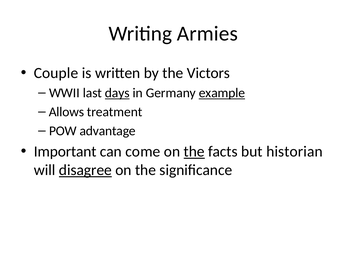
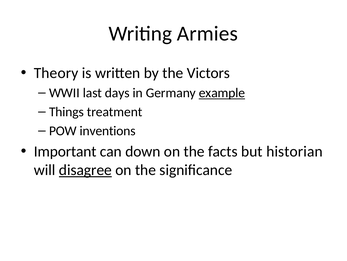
Couple: Couple -> Theory
days underline: present -> none
Allows: Allows -> Things
advantage: advantage -> inventions
come: come -> down
the at (194, 151) underline: present -> none
